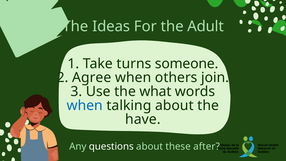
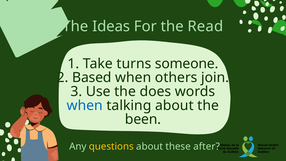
Adult: Adult -> Read
Agree: Agree -> Based
what: what -> does
have: have -> been
questions colour: white -> yellow
